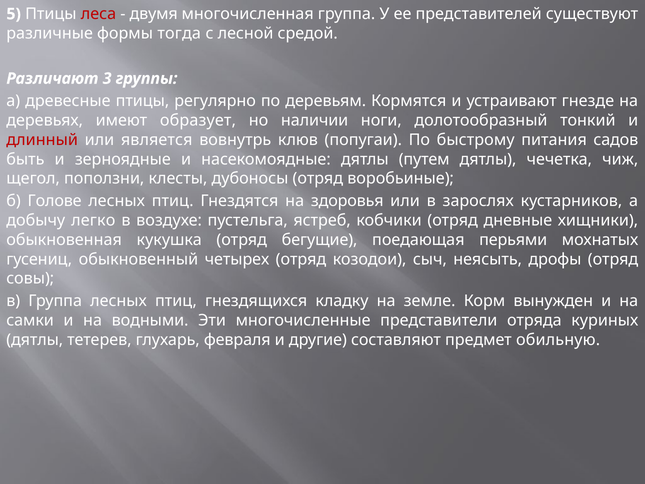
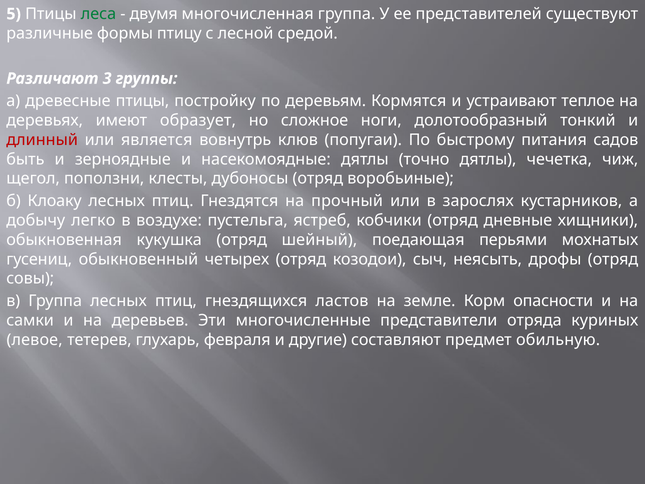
леса colour: red -> green
тогда: тогда -> птицу
регулярно: регулярно -> постройку
гнезде: гнезде -> теплое
наличии: наличии -> сложное
путем: путем -> точно
Голове: Голове -> Клоаку
здоровья: здоровья -> прочный
бегущие: бегущие -> шейный
кладку: кладку -> ластов
вынужден: вынужден -> опасности
водными: водными -> деревьев
дятлы at (35, 340): дятлы -> левое
